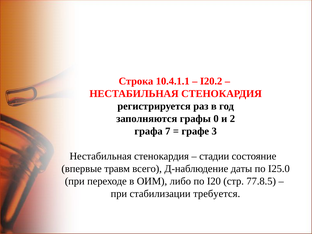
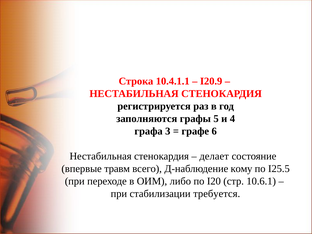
I20.2: I20.2 -> I20.9
0: 0 -> 5
2: 2 -> 4
7: 7 -> 3
3: 3 -> 6
стадии: стадии -> делает
даты: даты -> кому
I25.0: I25.0 -> I25.5
77.8.5: 77.8.5 -> 10.6.1
